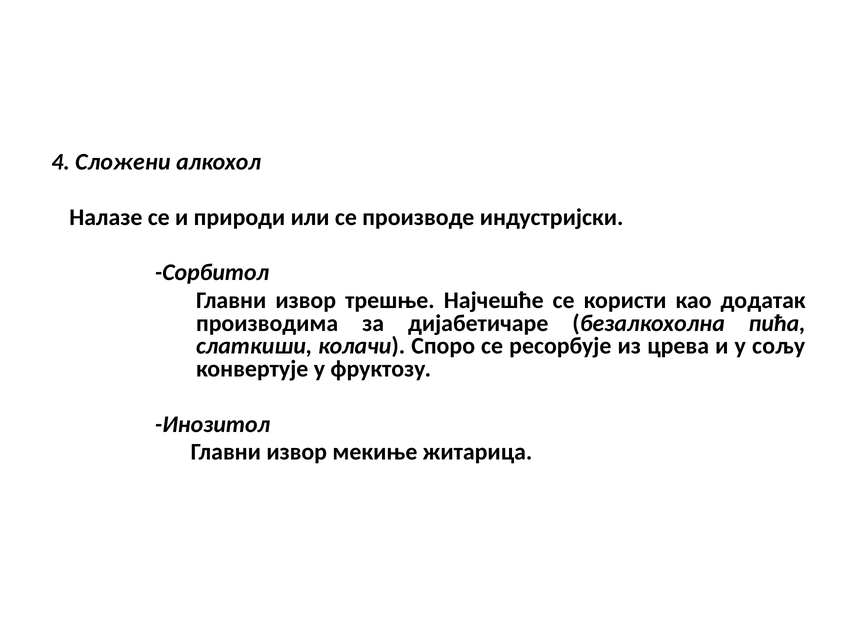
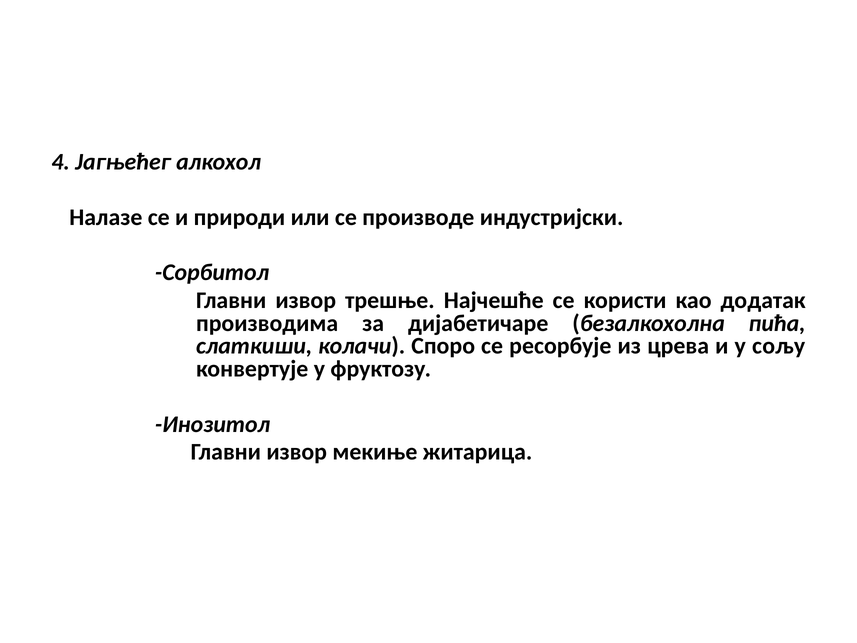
Сложени: Сложени -> Јагњећег
